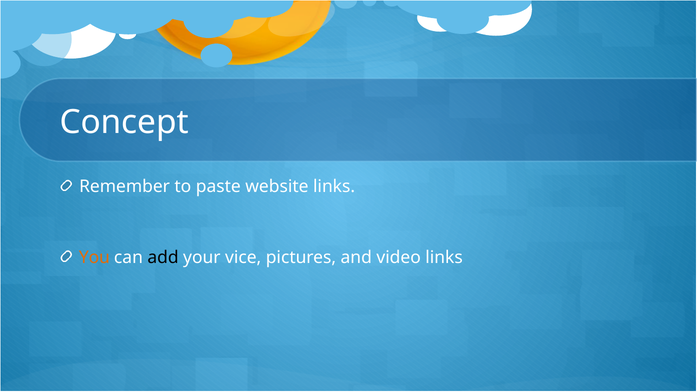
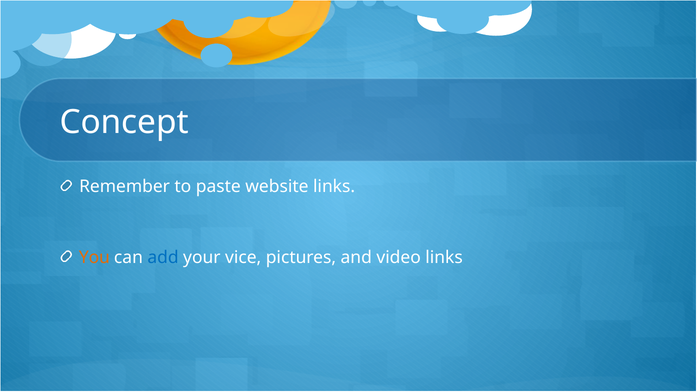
add colour: black -> blue
